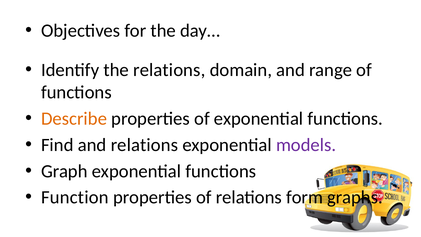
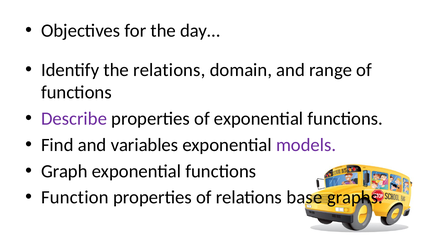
Describe colour: orange -> purple
and relations: relations -> variables
form: form -> base
